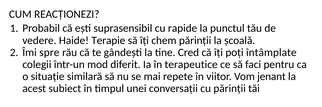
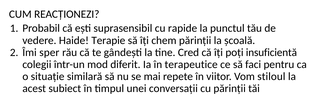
spre: spre -> sper
întâmplate: întâmplate -> insuficientă
jenant: jenant -> stiloul
